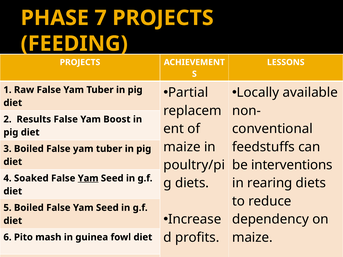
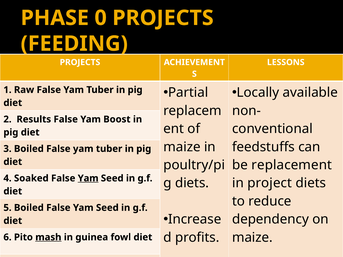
PHASE 7: 7 -> 0
interventions: interventions -> replacement
rearing: rearing -> project
mash underline: none -> present
